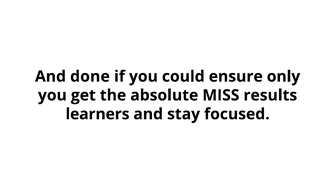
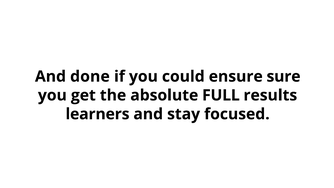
only: only -> sure
MISS: MISS -> FULL
